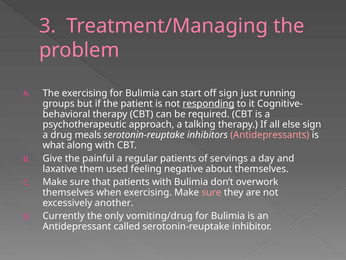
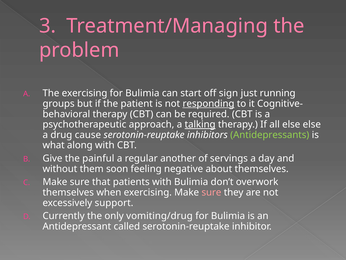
talking underline: none -> present
else sign: sign -> else
meals: meals -> cause
Antidepressants colour: pink -> light green
regular patients: patients -> another
laxative: laxative -> without
used: used -> soon
another: another -> support
